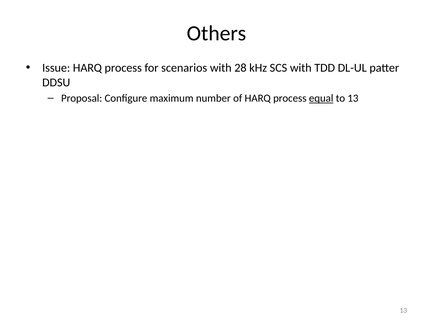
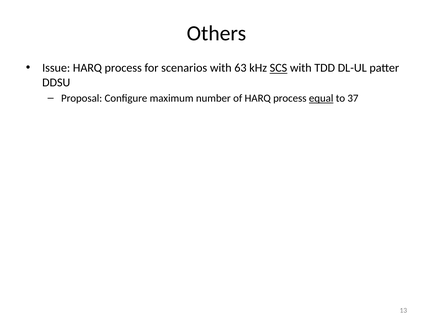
28: 28 -> 63
SCS underline: none -> present
to 13: 13 -> 37
